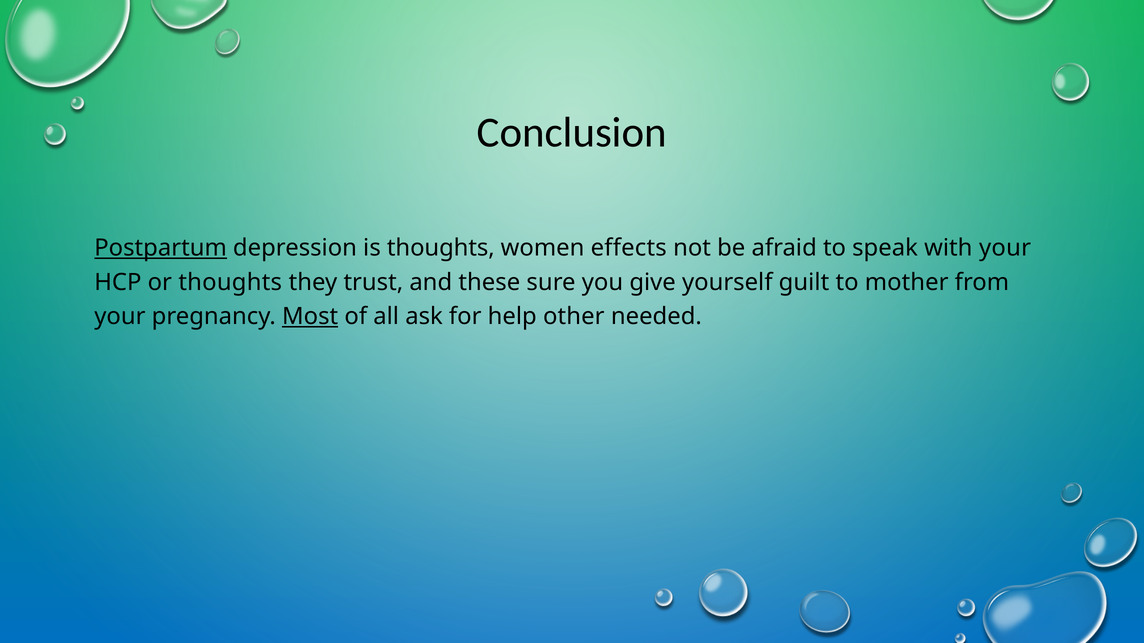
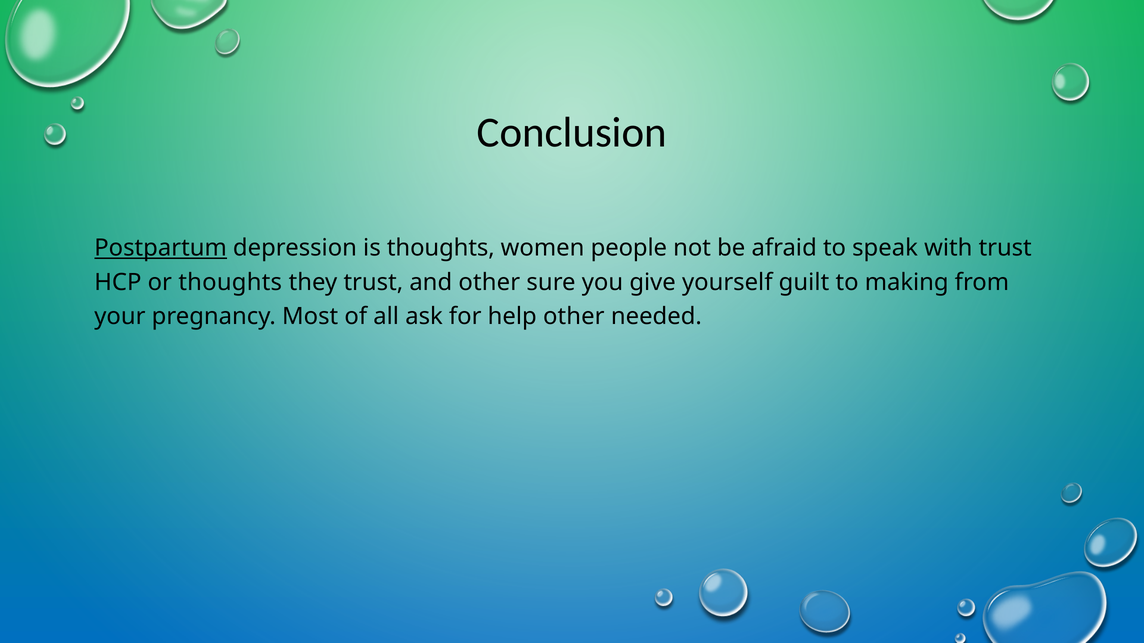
effects: effects -> people
with your: your -> trust
and these: these -> other
mother: mother -> making
Most underline: present -> none
